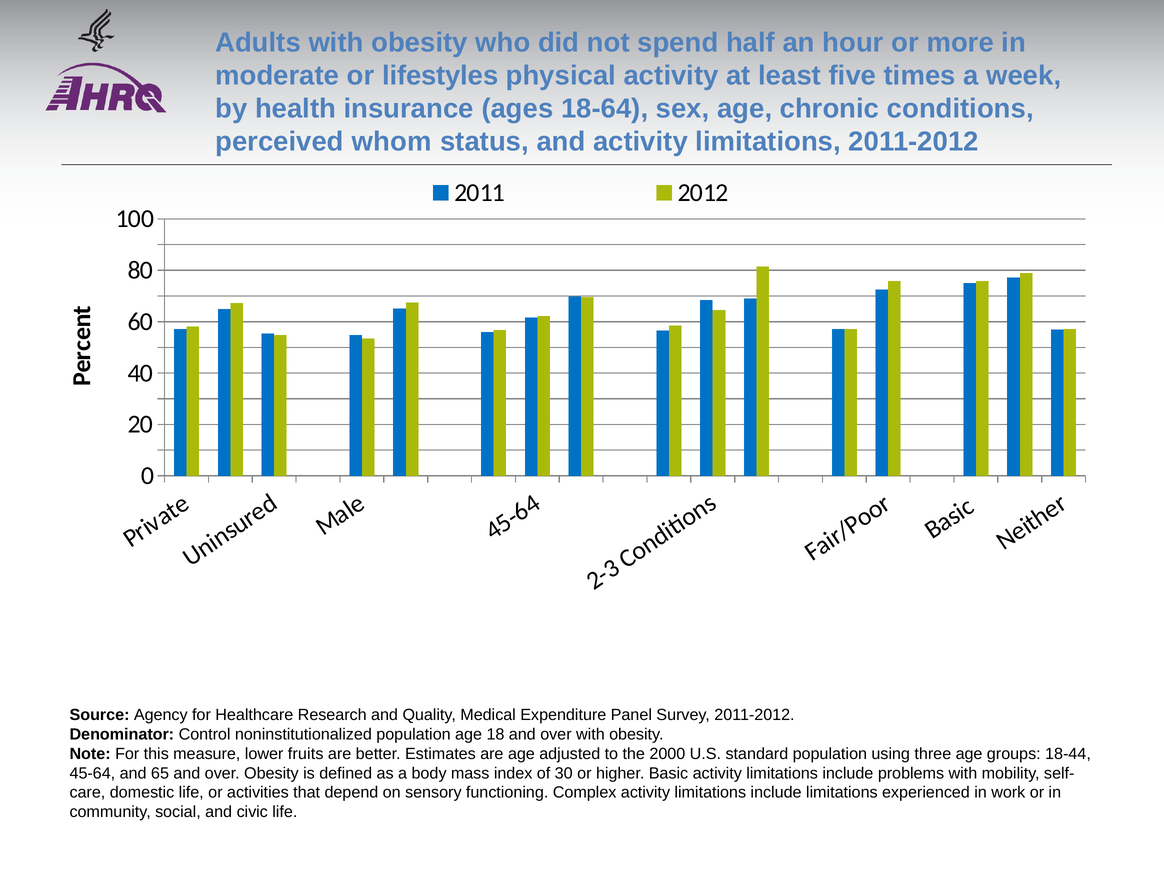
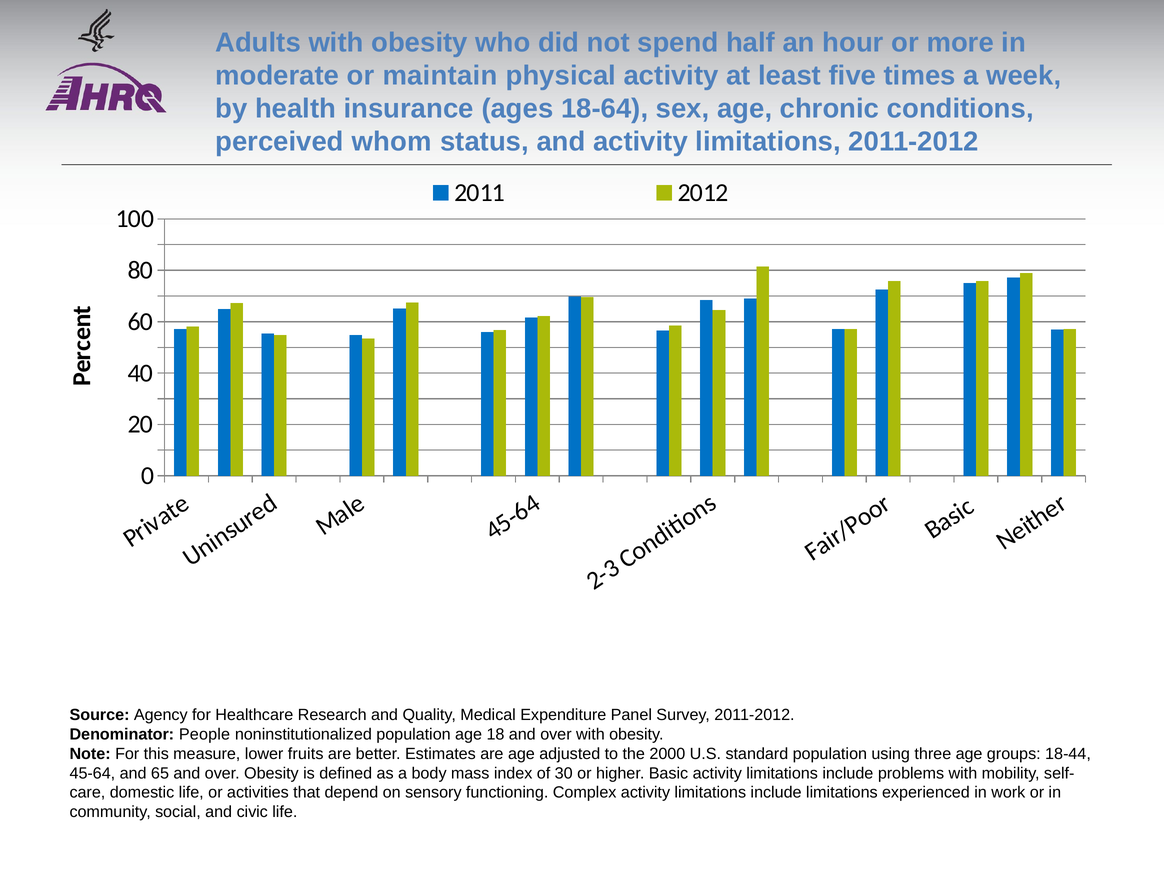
lifestyles: lifestyles -> maintain
Control: Control -> People
